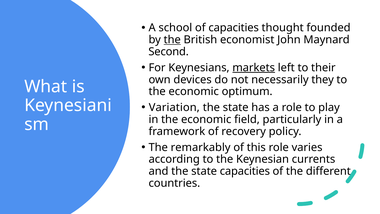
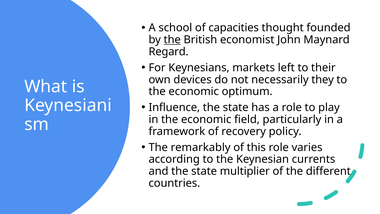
Second: Second -> Regard
markets underline: present -> none
Variation: Variation -> Influence
state capacities: capacities -> multiplier
